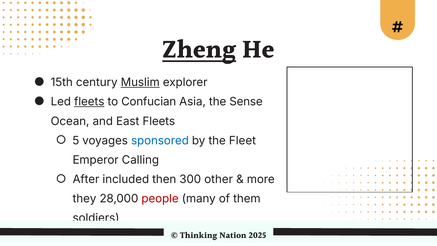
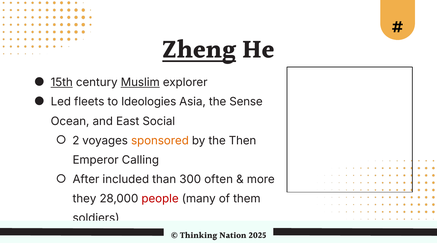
15th underline: none -> present
fleets at (89, 102) underline: present -> none
Confucian: Confucian -> Ideologies
East Fleets: Fleets -> Social
5: 5 -> 2
sponsored colour: blue -> orange
Fleet: Fleet -> Then
then: then -> than
other: other -> often
